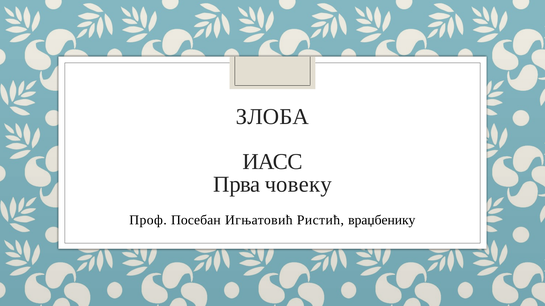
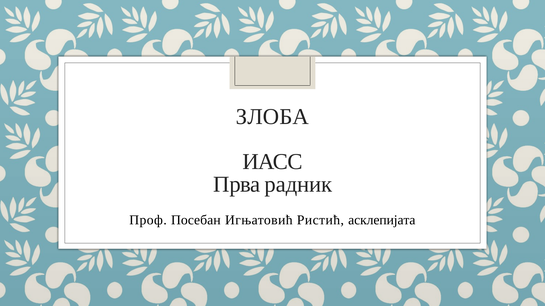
човеку: човеку -> радник
враџбенику: враџбенику -> асклепијата
